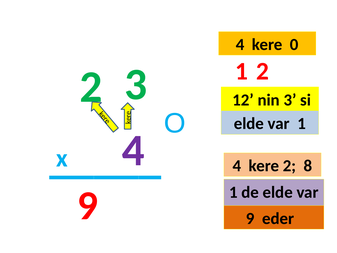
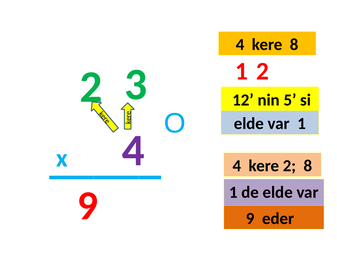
kere 0: 0 -> 8
nin 3: 3 -> 5
